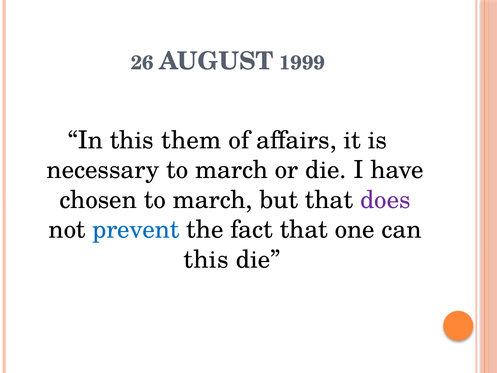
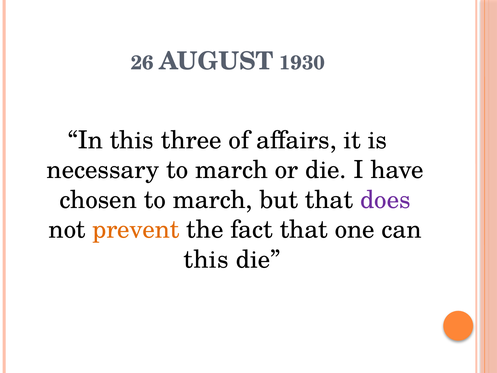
1999: 1999 -> 1930
them: them -> three
prevent colour: blue -> orange
